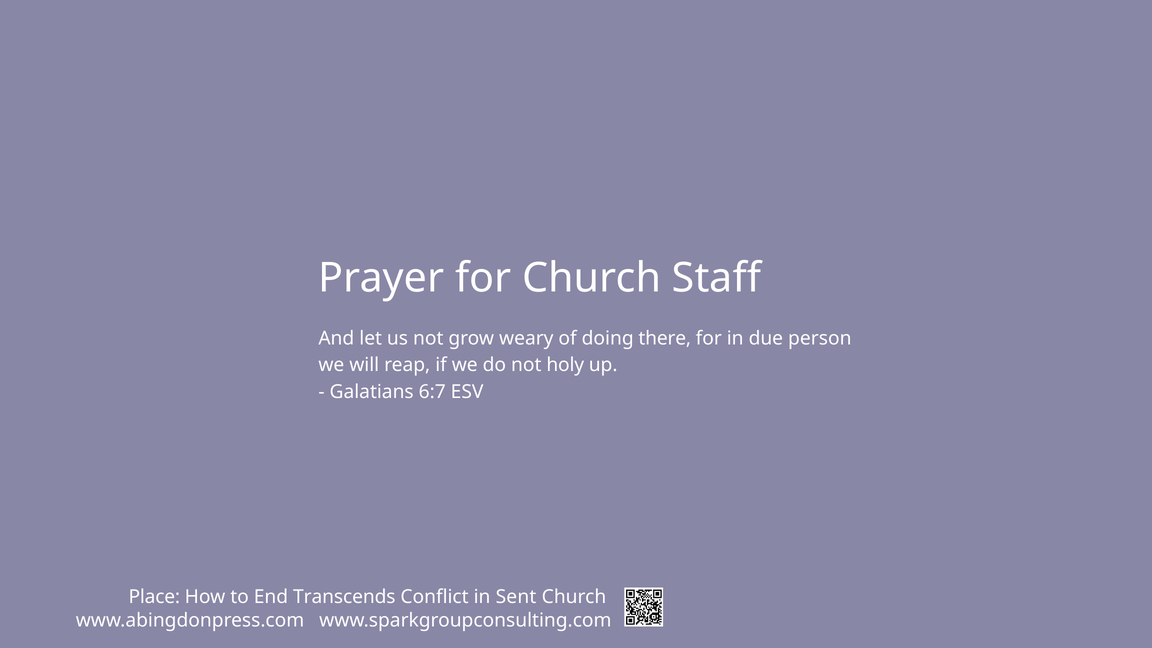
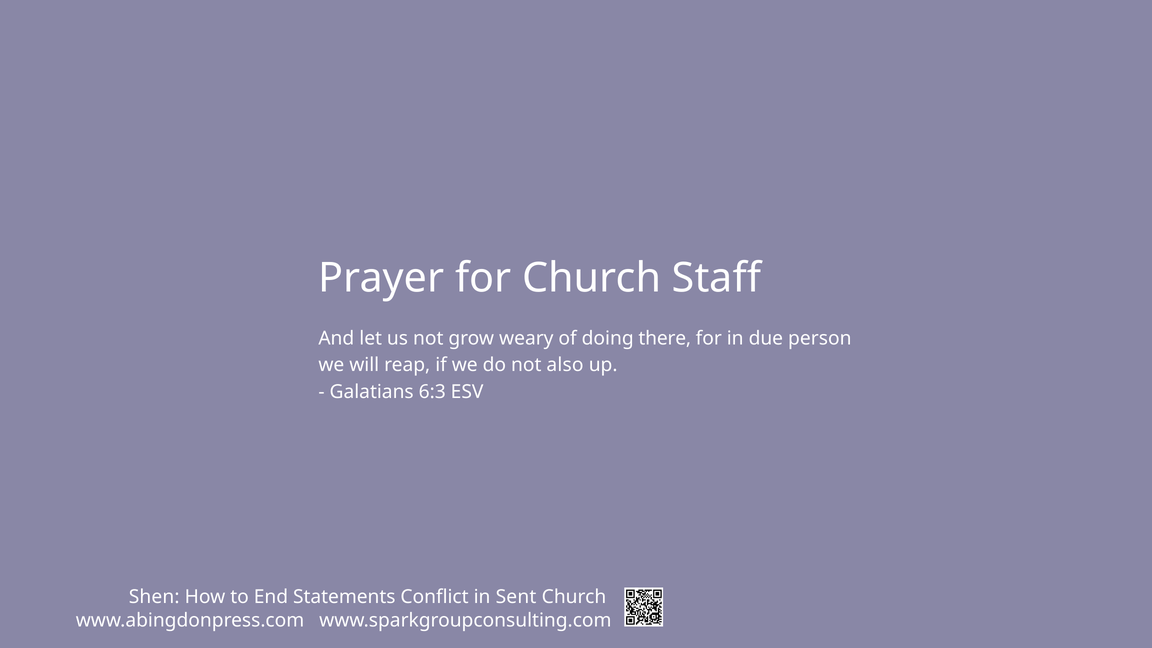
holy: holy -> also
6:7: 6:7 -> 6:3
Place: Place -> Shen
Transcends: Transcends -> Statements
